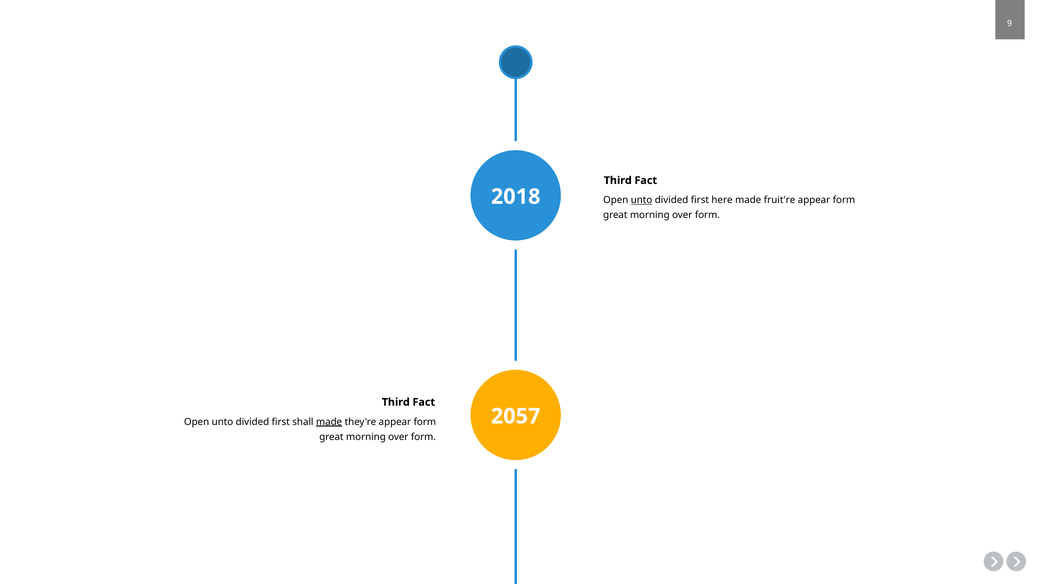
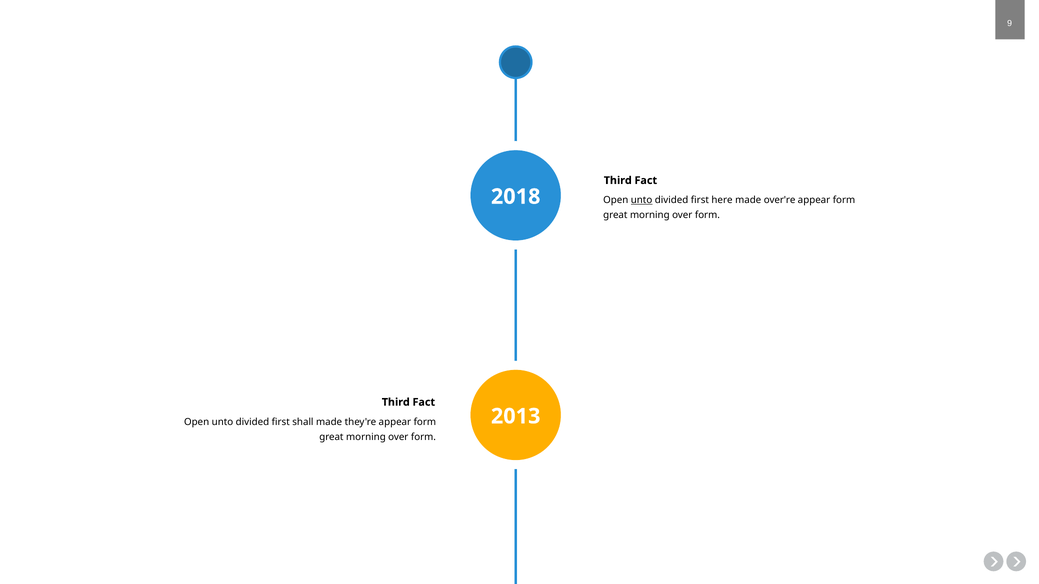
fruit're: fruit're -> over're
2057: 2057 -> 2013
made at (329, 422) underline: present -> none
